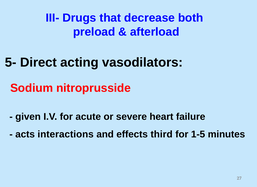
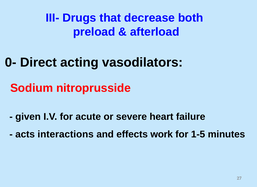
5-: 5- -> 0-
third: third -> work
